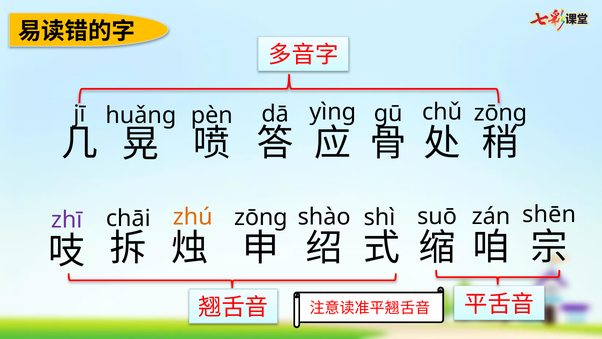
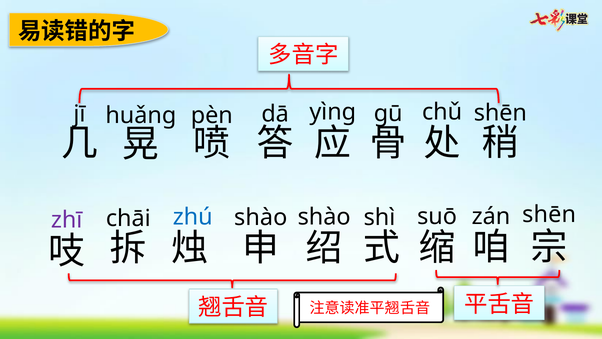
zōng at (500, 113): zōng -> shēn
zhú colour: orange -> blue
zōng at (261, 217): zōng -> shào
